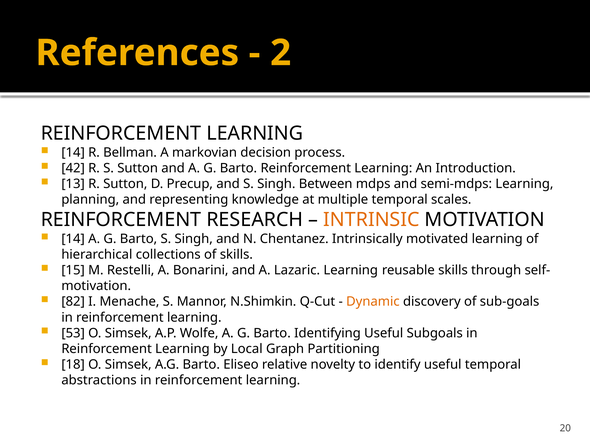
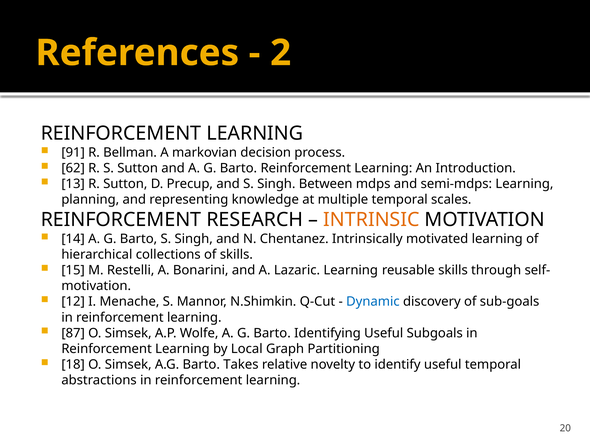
14 at (73, 153): 14 -> 91
42: 42 -> 62
82: 82 -> 12
Dynamic colour: orange -> blue
53: 53 -> 87
Eliseo: Eliseo -> Takes
